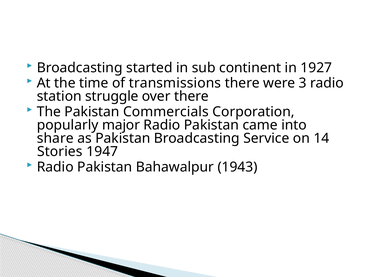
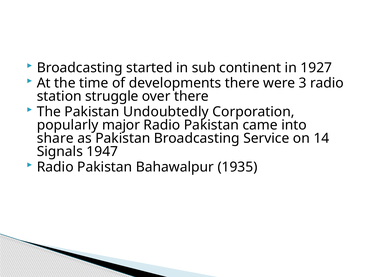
transmissions: transmissions -> developments
Commercials: Commercials -> Undoubtedly
Stories: Stories -> Signals
1943: 1943 -> 1935
